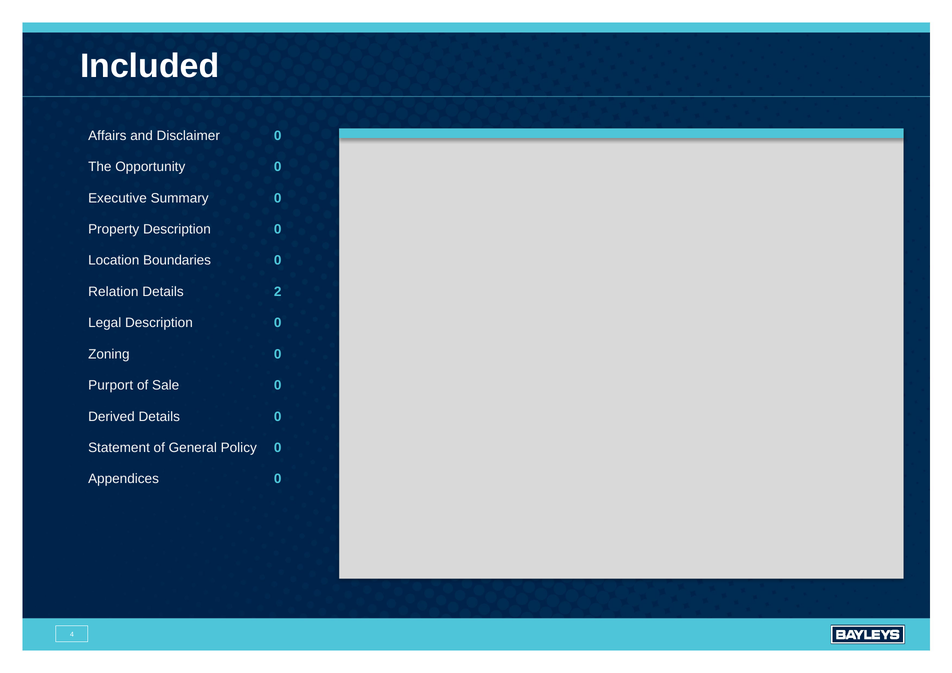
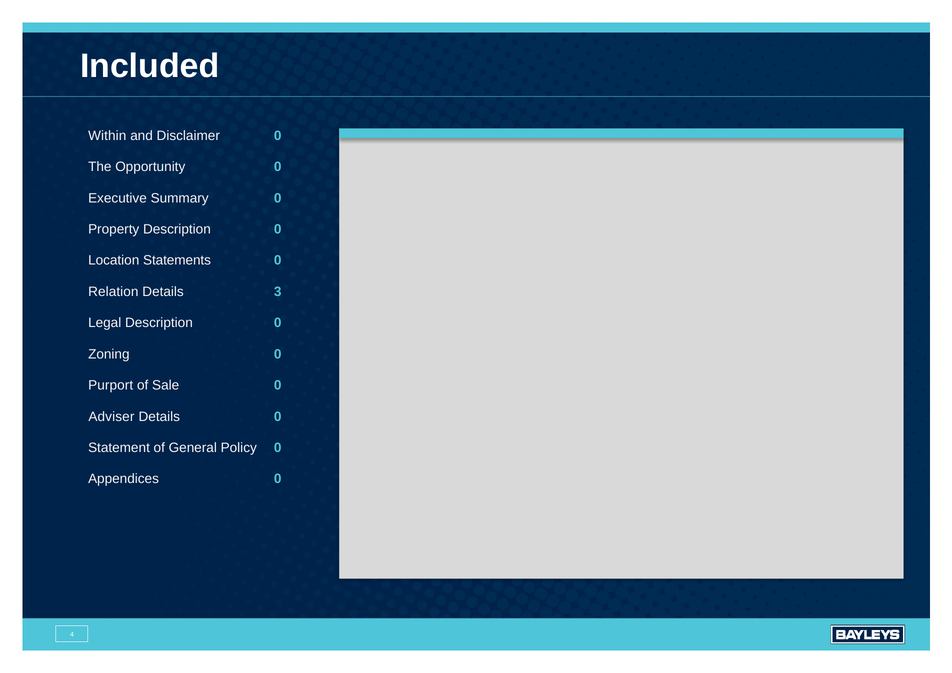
Affairs: Affairs -> Within
Boundaries: Boundaries -> Statements
2: 2 -> 3
Derived: Derived -> Adviser
